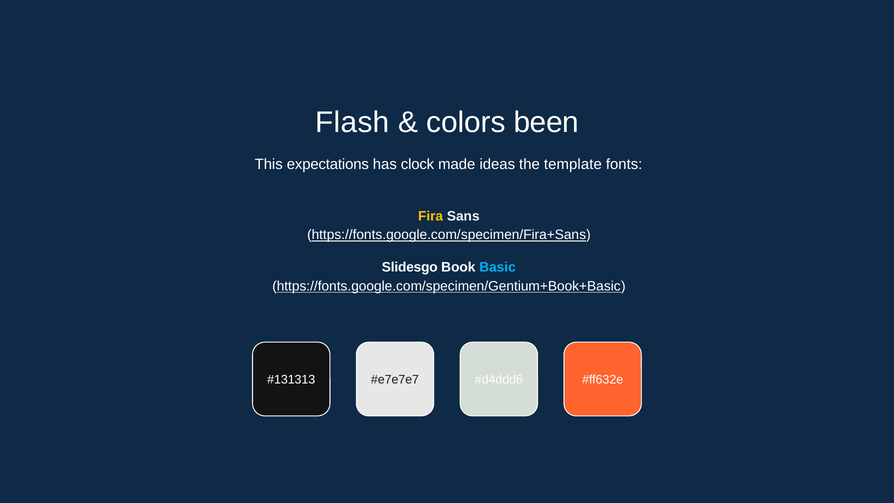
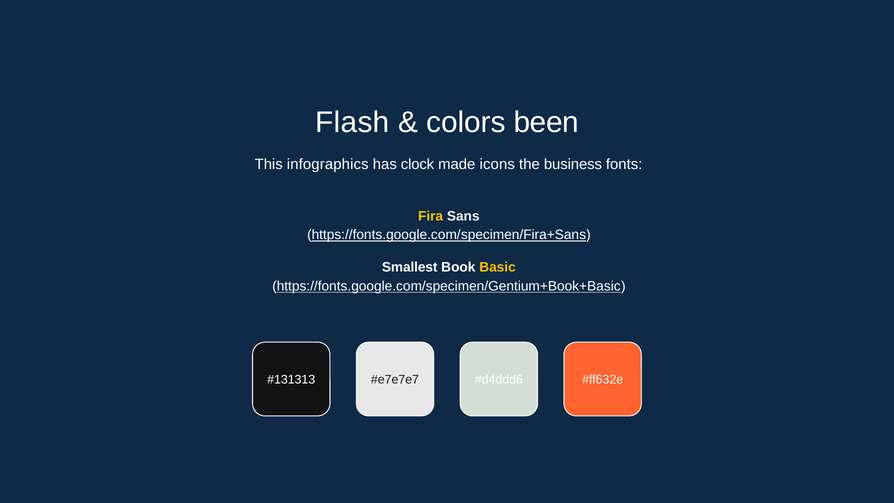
expectations: expectations -> infographics
ideas: ideas -> icons
template: template -> business
Slidesgo: Slidesgo -> Smallest
Basic colour: light blue -> yellow
